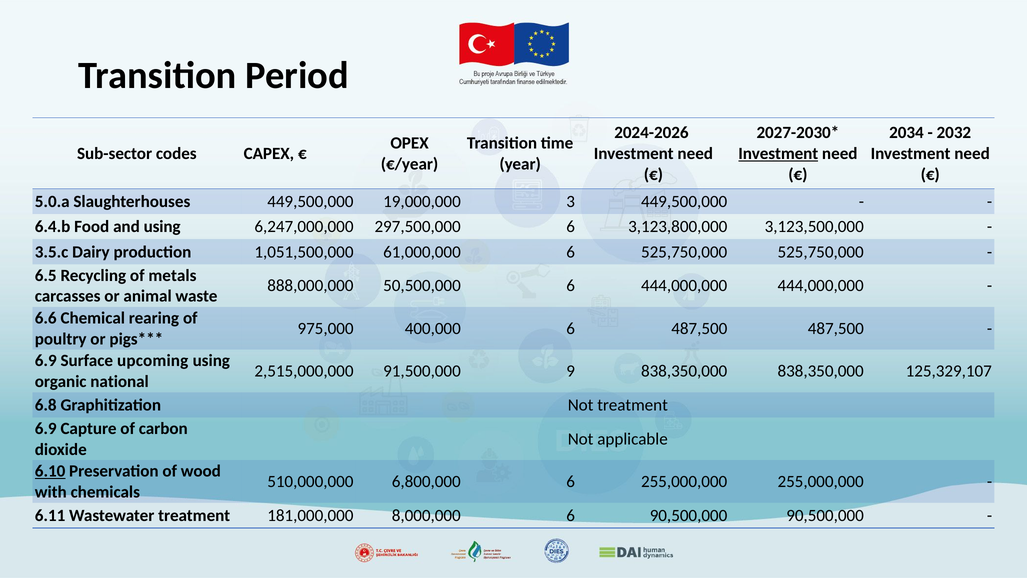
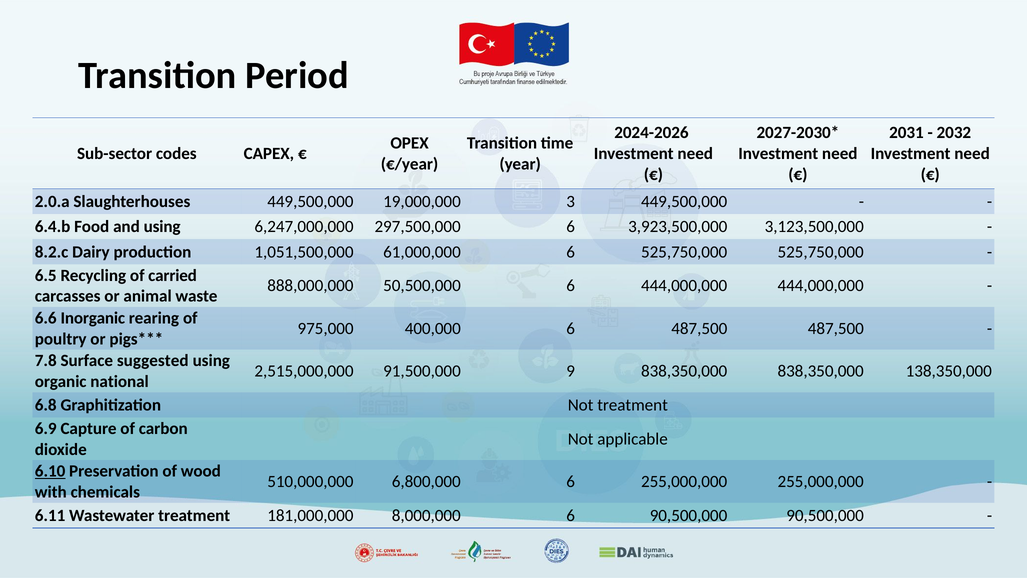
2034: 2034 -> 2031
Investment at (778, 153) underline: present -> none
5.0.a: 5.0.a -> 2.0.a
3,123,800,000: 3,123,800,000 -> 3,923,500,000
3.5.c: 3.5.c -> 8.2.c
metals: metals -> carried
Chemical: Chemical -> Inorganic
6.9 at (46, 360): 6.9 -> 7.8
upcoming: upcoming -> suggested
125,329,107: 125,329,107 -> 138,350,000
